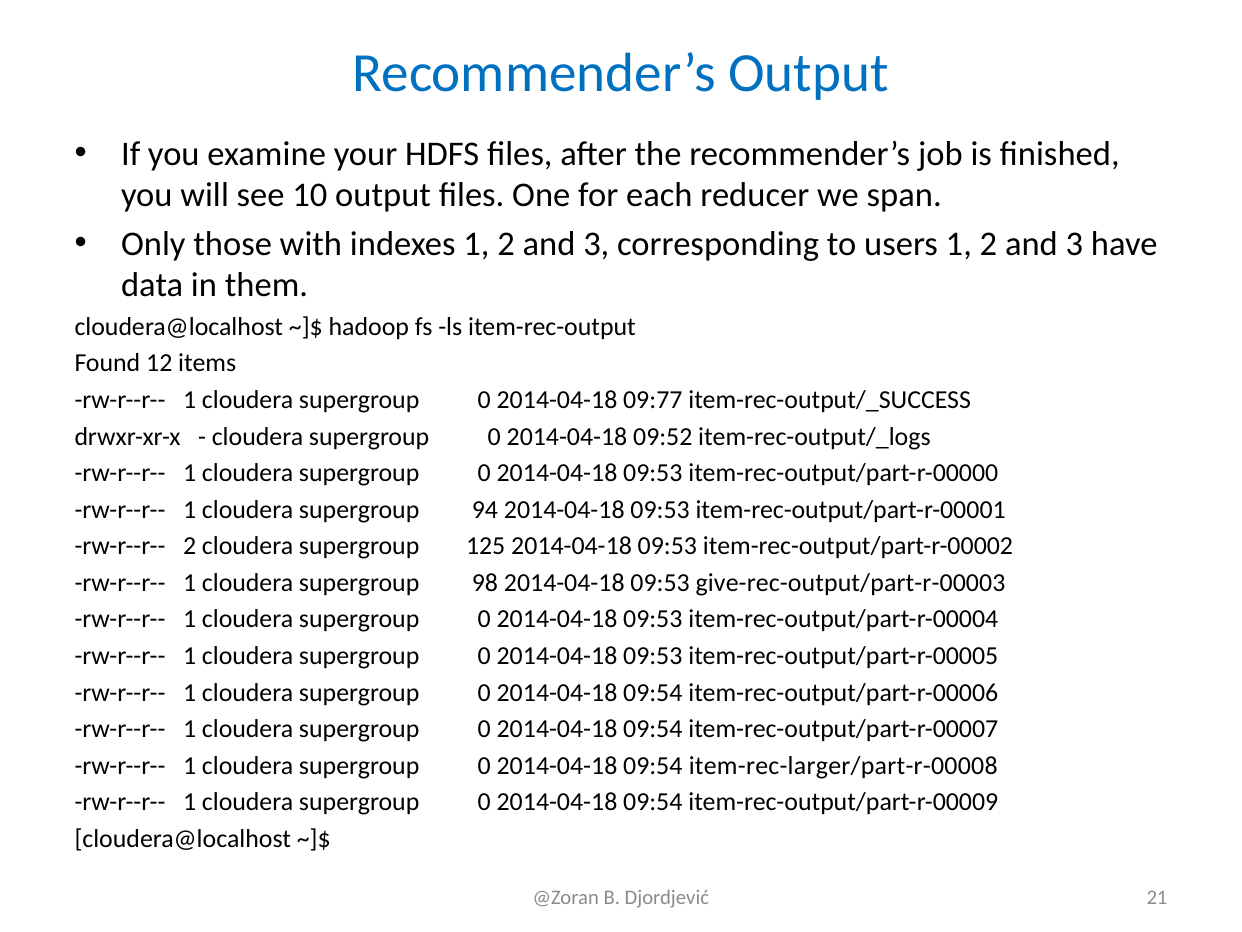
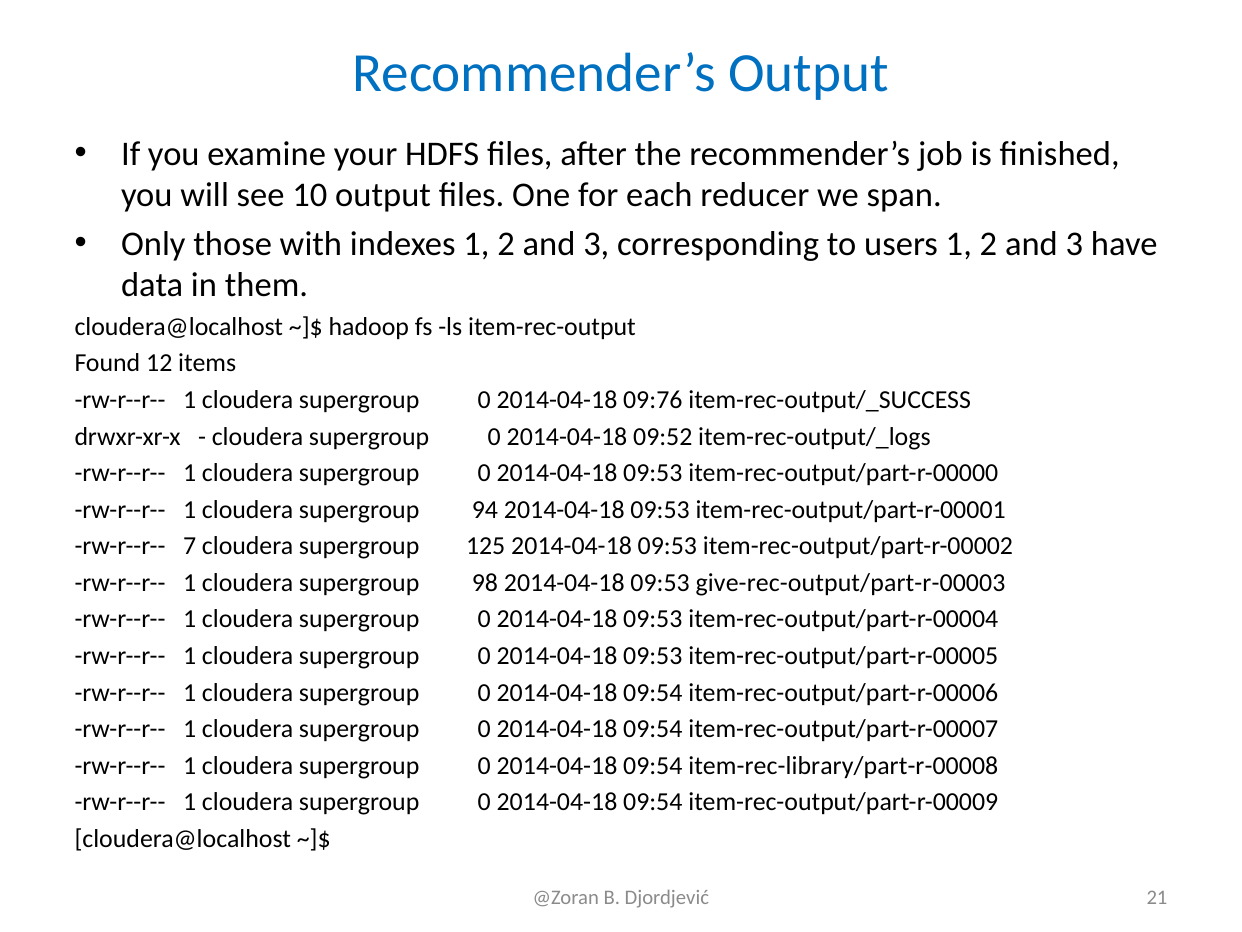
09:77: 09:77 -> 09:76
rw-r--r-- 2: 2 -> 7
item-rec-larger/part-r-00008: item-rec-larger/part-r-00008 -> item-rec-library/part-r-00008
